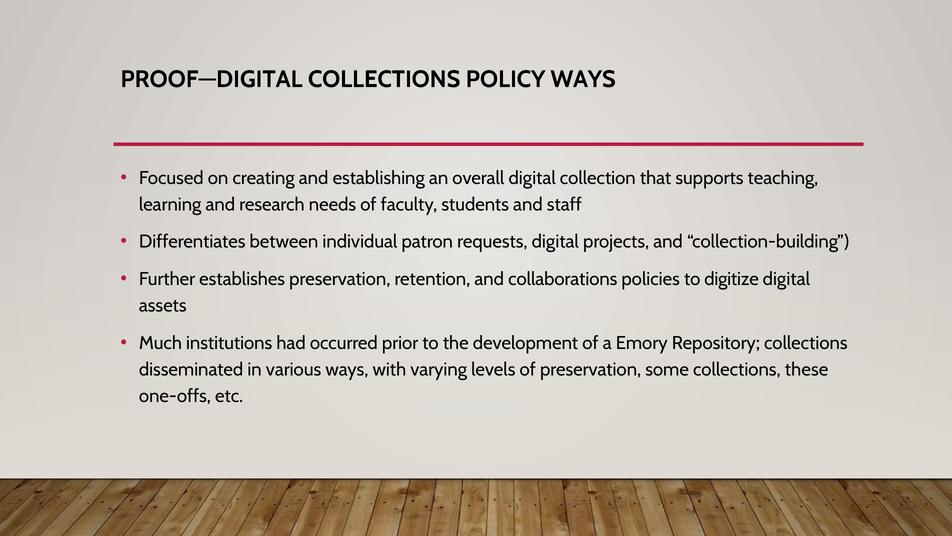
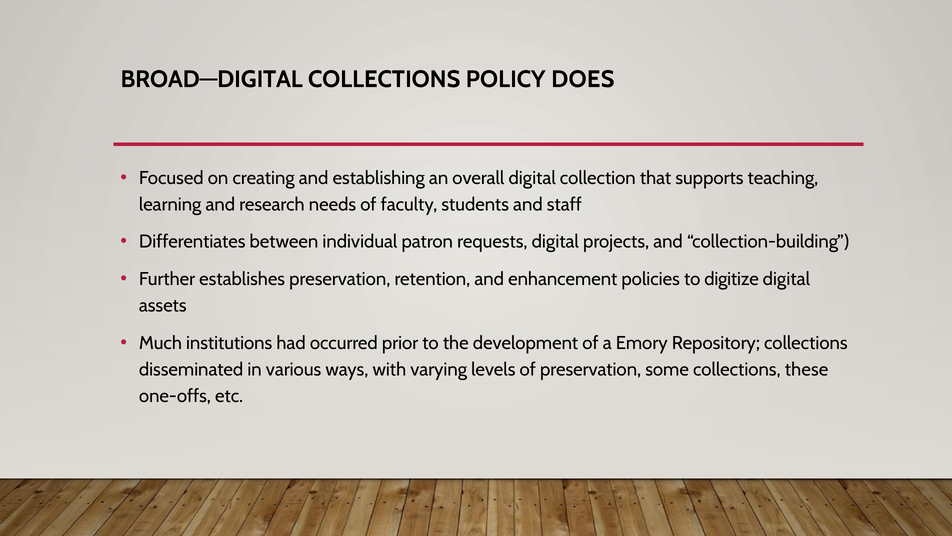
PROOF—DIGITAL: PROOF—DIGITAL -> BROAD—DIGITAL
POLICY WAYS: WAYS -> DOES
collaborations: collaborations -> enhancement
